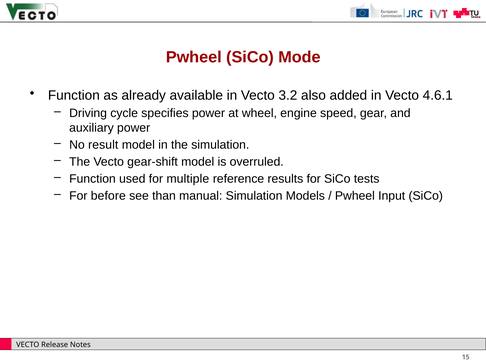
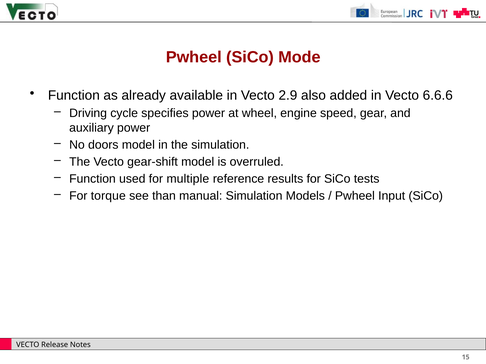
3.2: 3.2 -> 2.9
4.6.1: 4.6.1 -> 6.6.6
result: result -> doors
before: before -> torque
